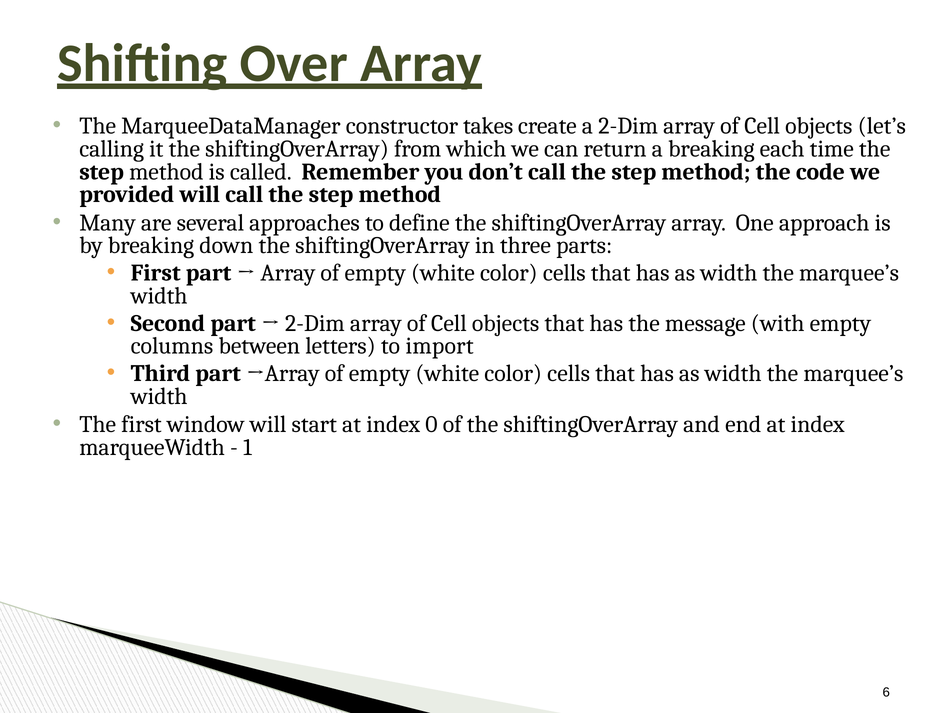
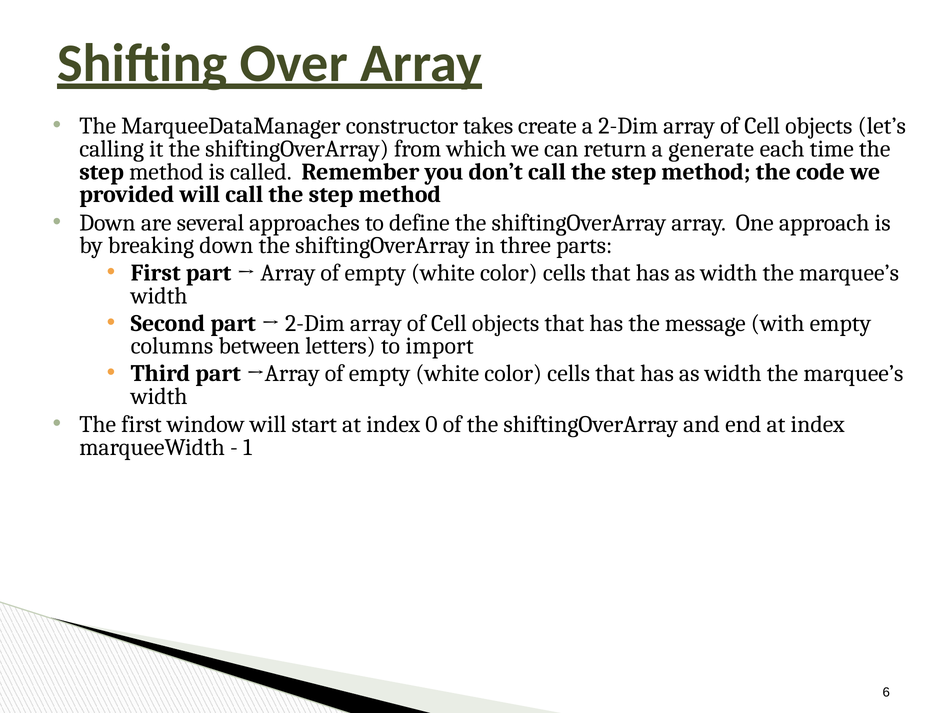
a breaking: breaking -> generate
Many at (107, 223): Many -> Down
